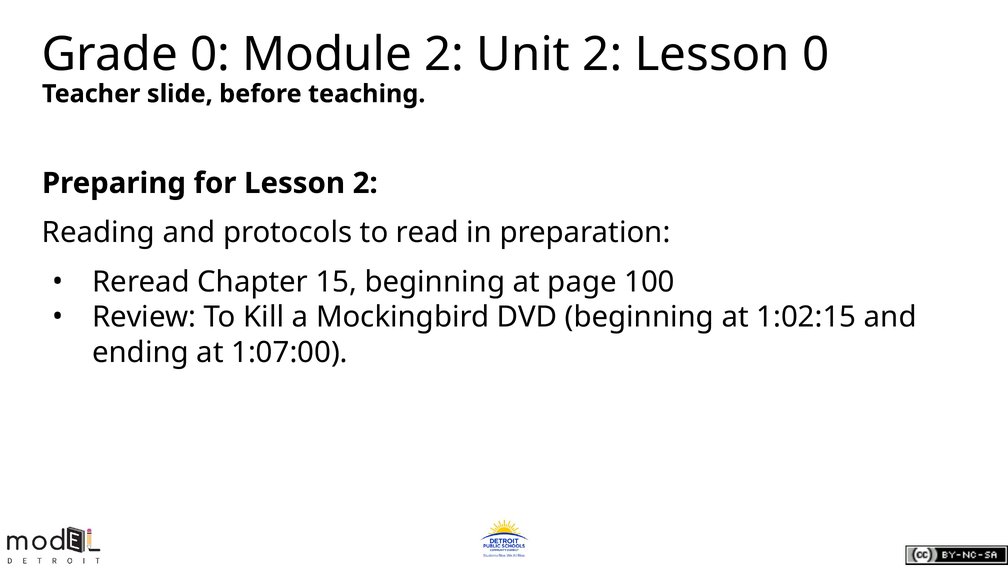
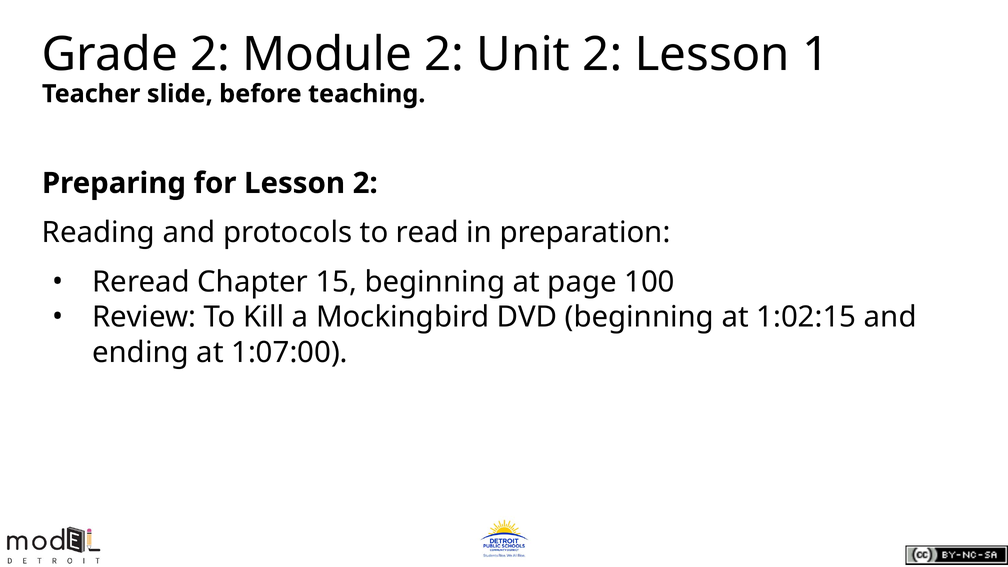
Grade 0: 0 -> 2
Lesson 0: 0 -> 1
